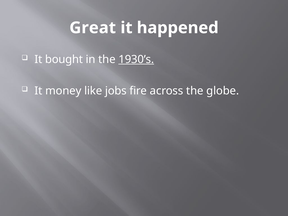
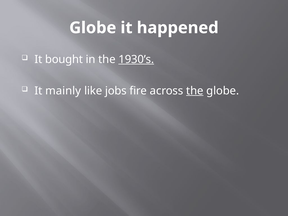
Great at (93, 28): Great -> Globe
money: money -> mainly
the at (195, 91) underline: none -> present
